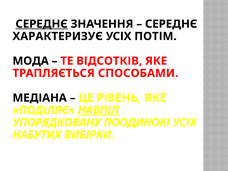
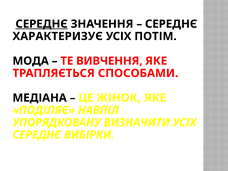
ВІДСОТКІВ: ВІДСОТКІВ -> ВИВЧЕННЯ
РІВЕНЬ: РІВЕНЬ -> ЖІНОК
НАВПІЛ underline: present -> none
ПООДИНОКІ: ПООДИНОКІ -> ВИЗНАЧИТИ
НАБУТИХ at (37, 135): НАБУТИХ -> СЕРЕДНЄ
